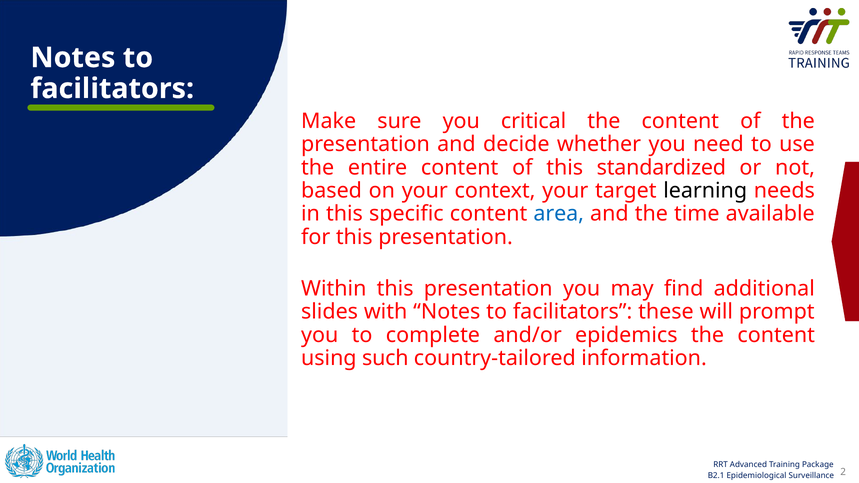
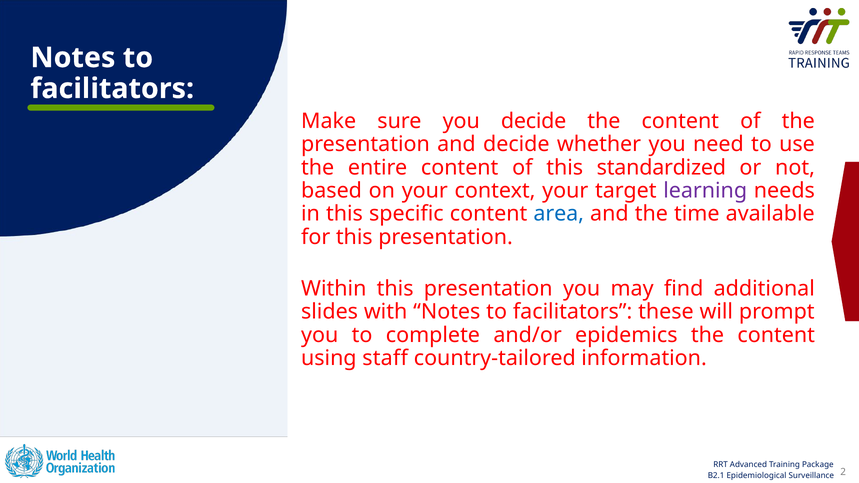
you critical: critical -> decide
learning colour: black -> purple
such: such -> staff
